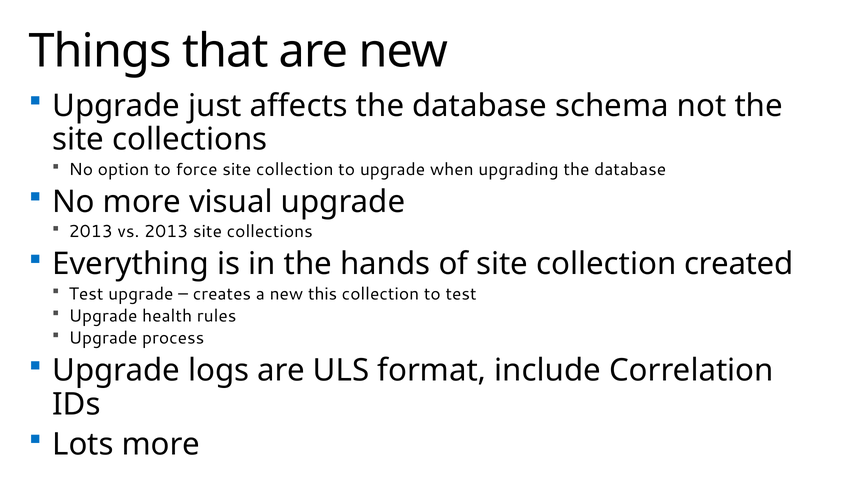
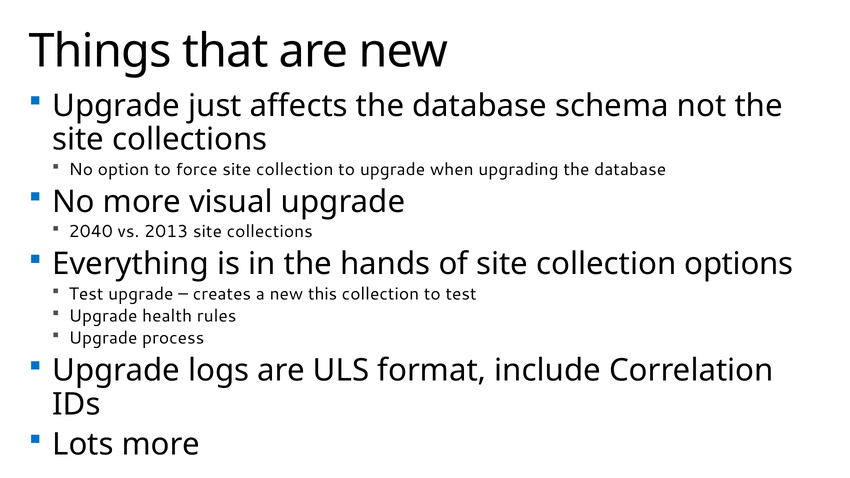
2013 at (91, 232): 2013 -> 2040
created: created -> options
